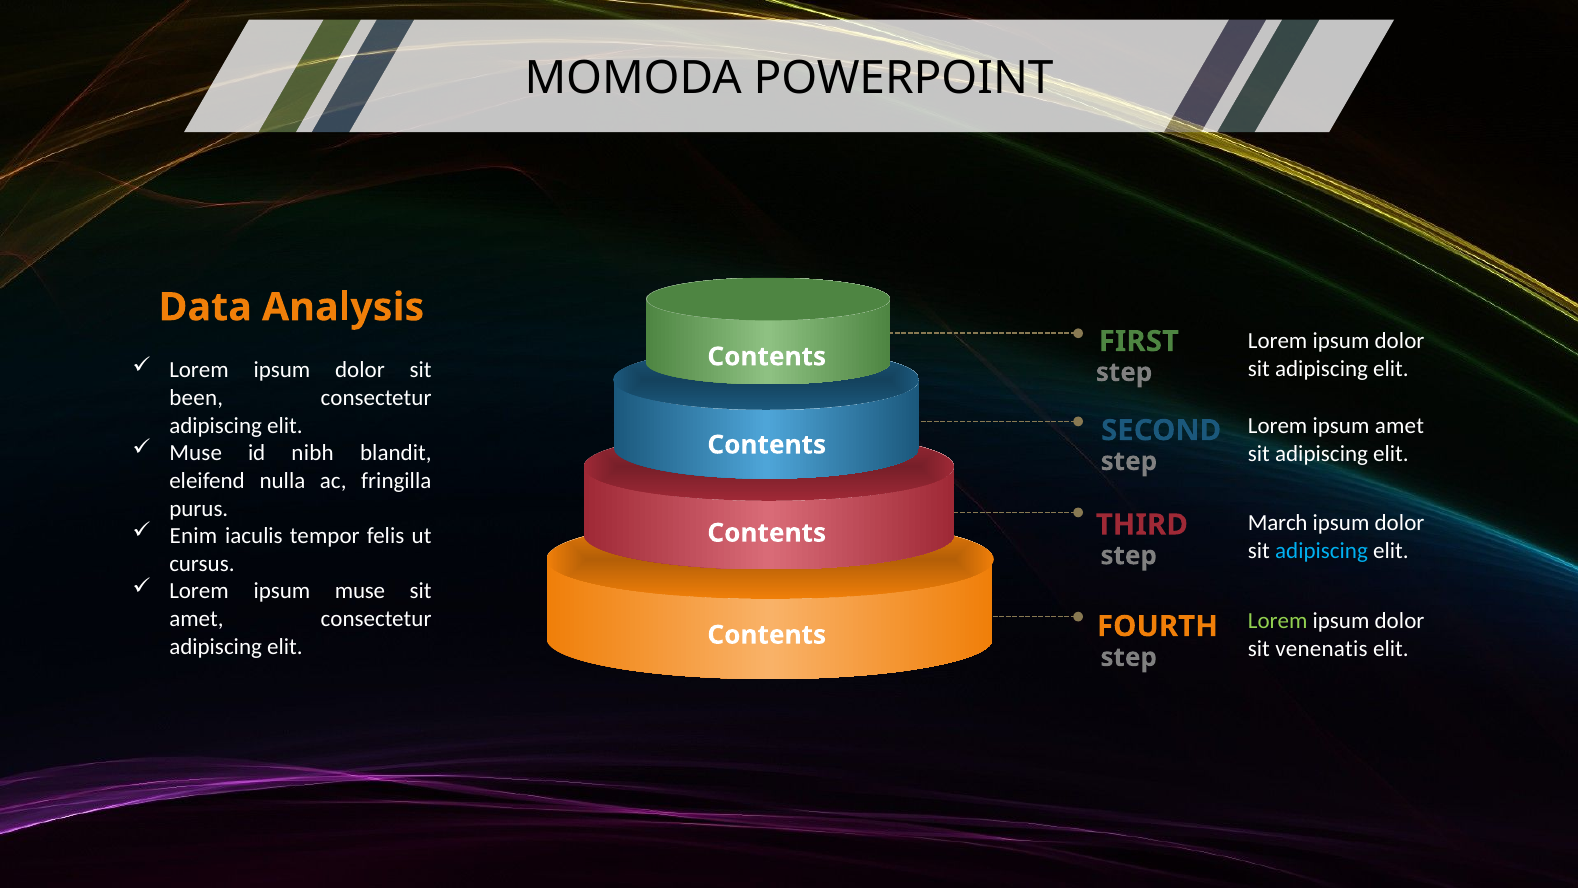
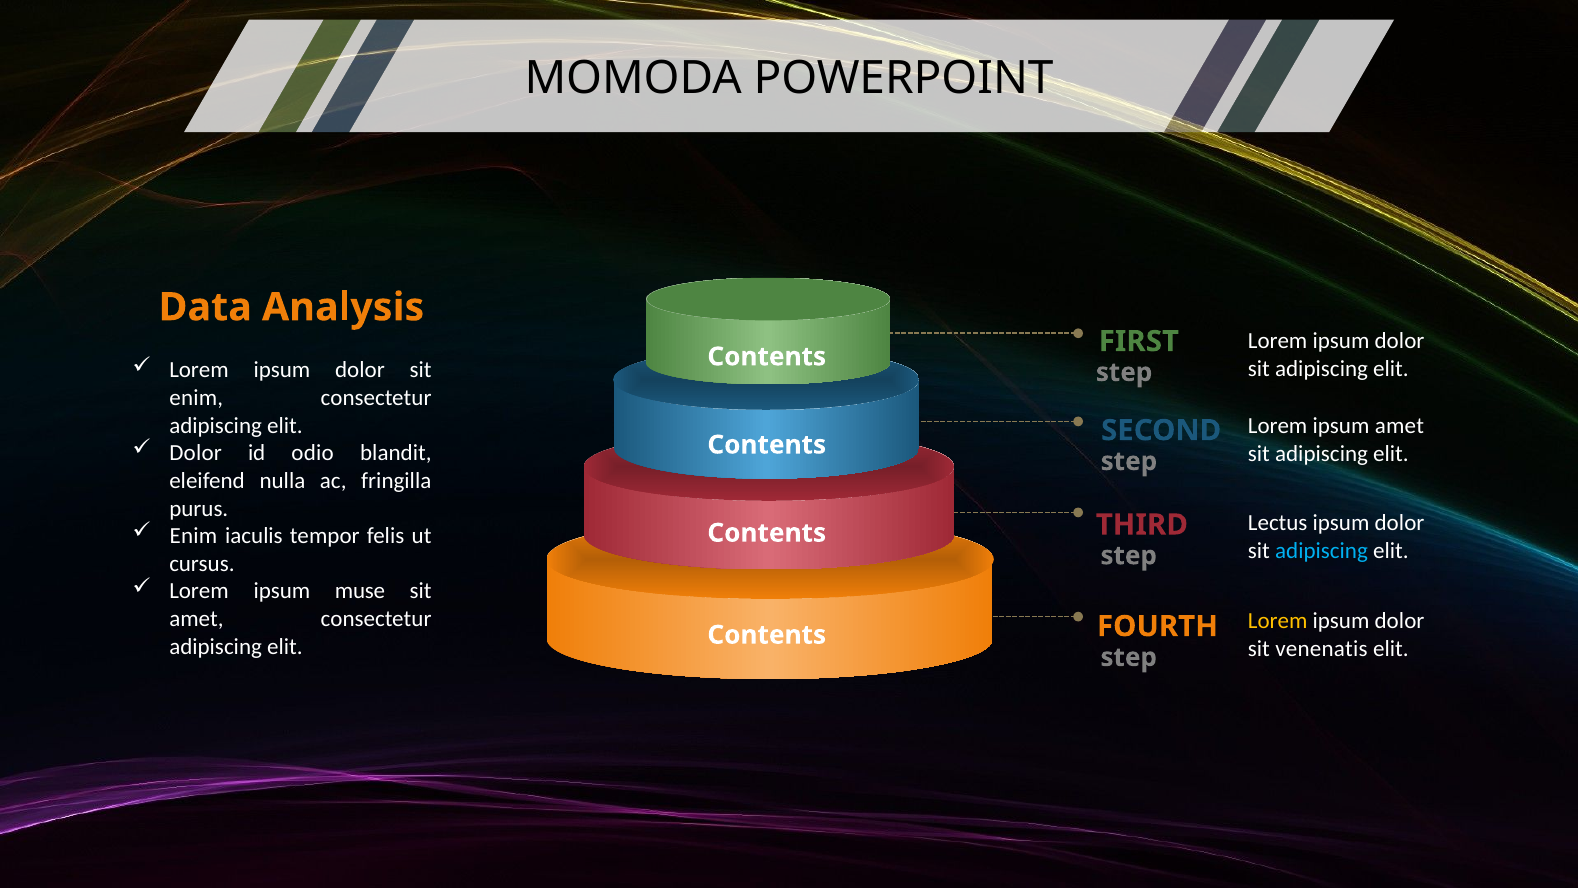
been at (196, 398): been -> enim
Muse at (196, 453): Muse -> Dolor
nibh: nibh -> odio
March: March -> Lectus
Lorem at (1278, 621) colour: light green -> yellow
